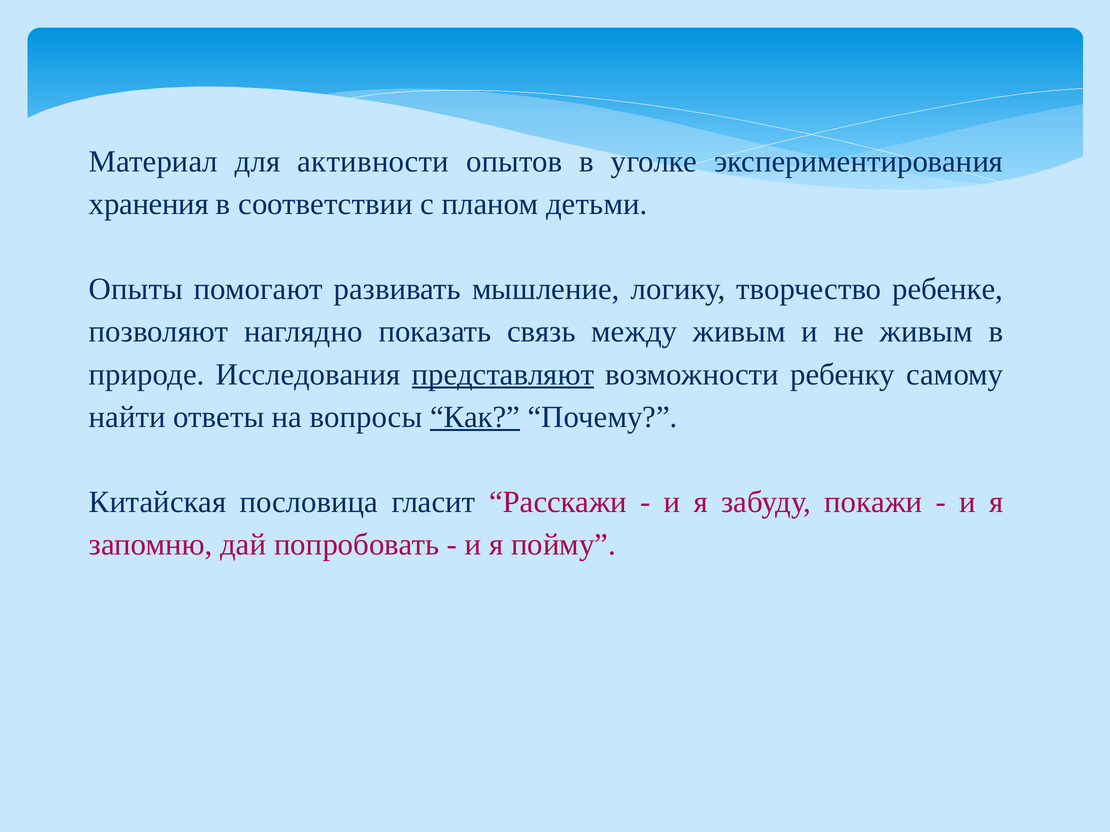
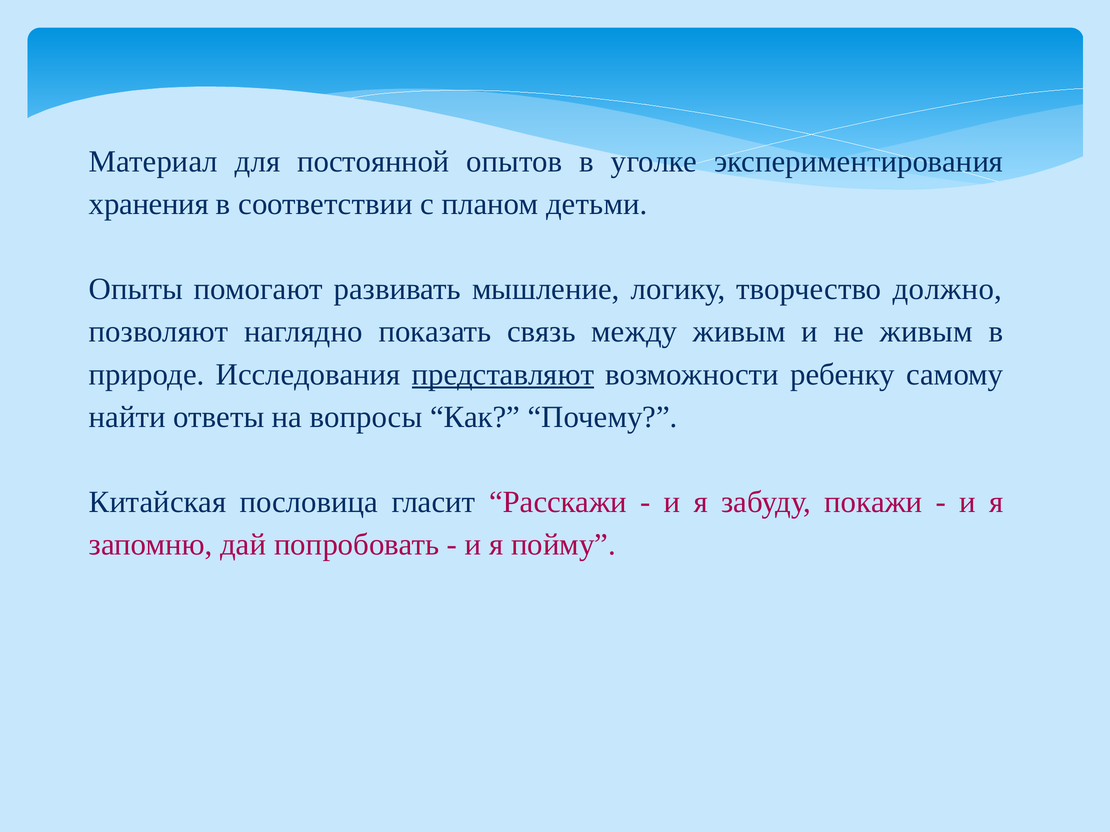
активности: активности -> постоянной
ребенке: ребенке -> должно
Как underline: present -> none
